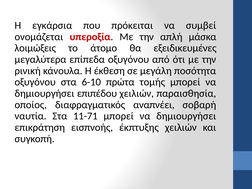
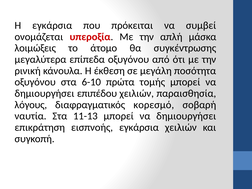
εξειδικευμένες: εξειδικευμένες -> συγκέντρωσης
οποίος: οποίος -> λόγους
αναπνέει: αναπνέει -> κορεσμό
11-71: 11-71 -> 11-13
εισπνοής έκπτυξης: έκπτυξης -> εγκάρσια
